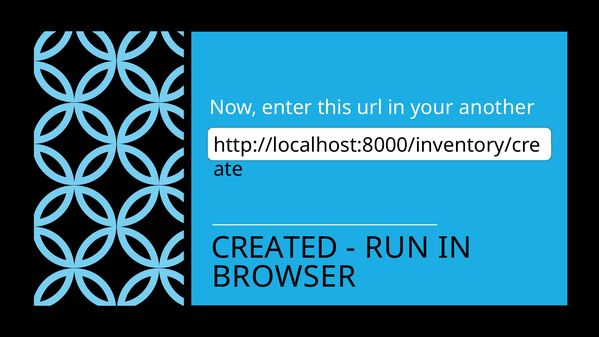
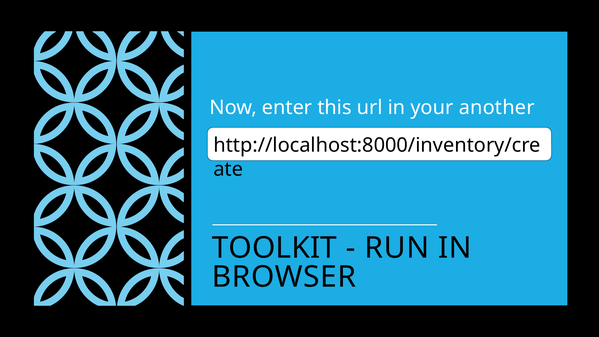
CREATED: CREATED -> TOOLKIT
